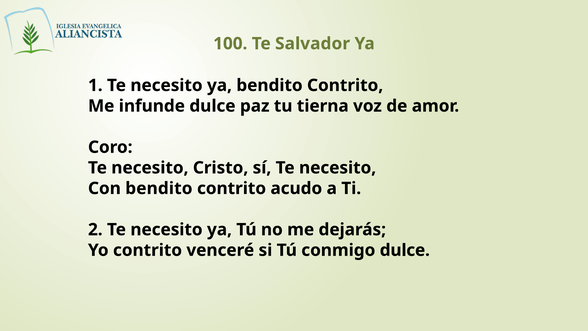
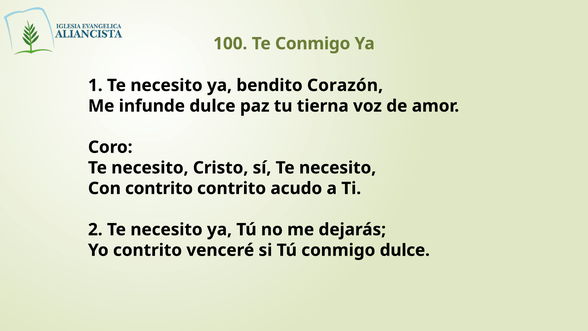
Te Salvador: Salvador -> Conmigo
ya bendito Contrito: Contrito -> Corazón
Con bendito: bendito -> contrito
